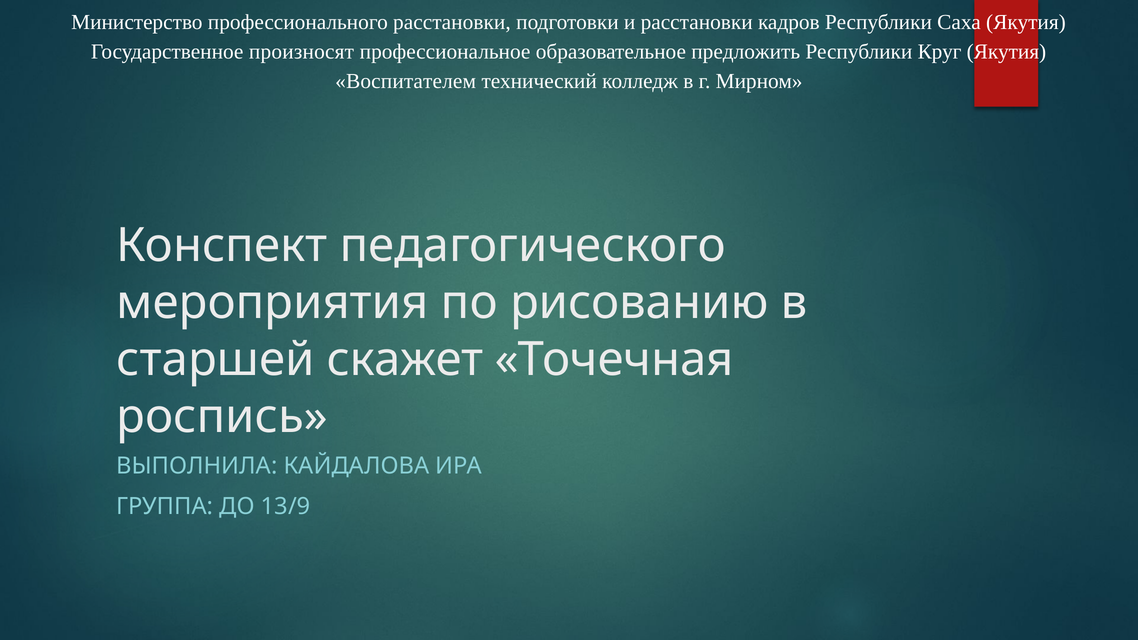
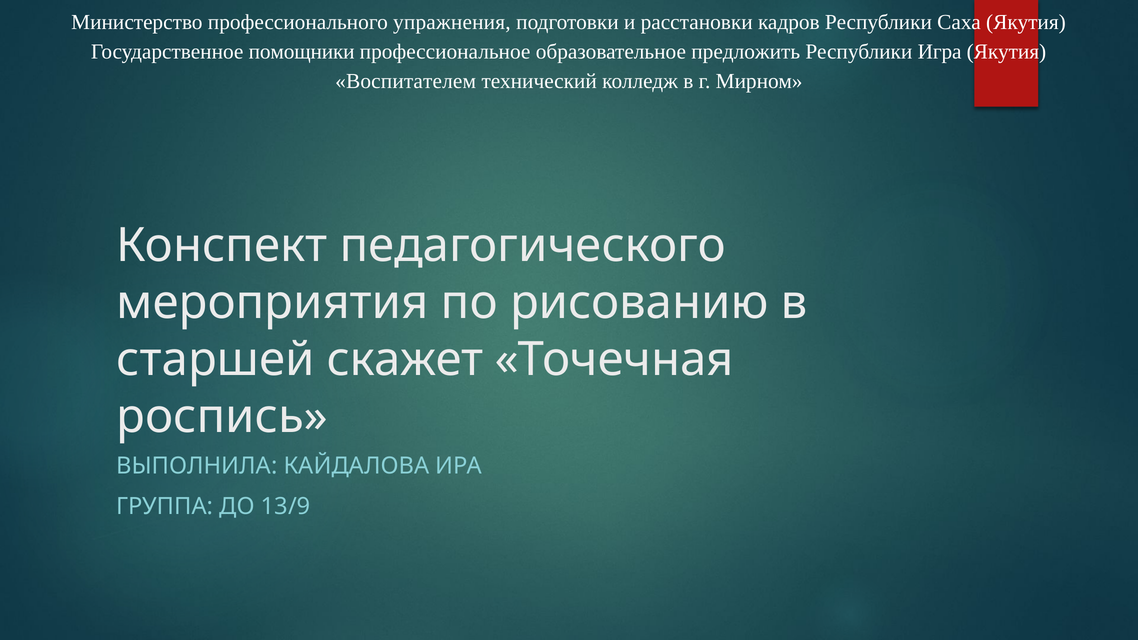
профессионального расстановки: расстановки -> упражнения
произносят: произносят -> помощники
Круг: Круг -> Игра
